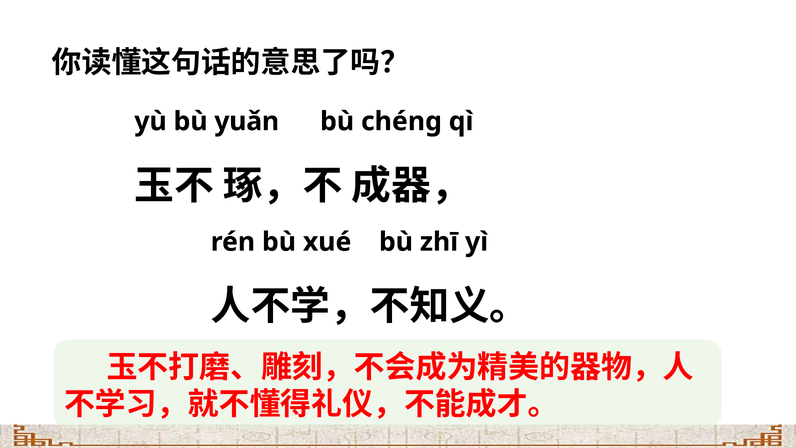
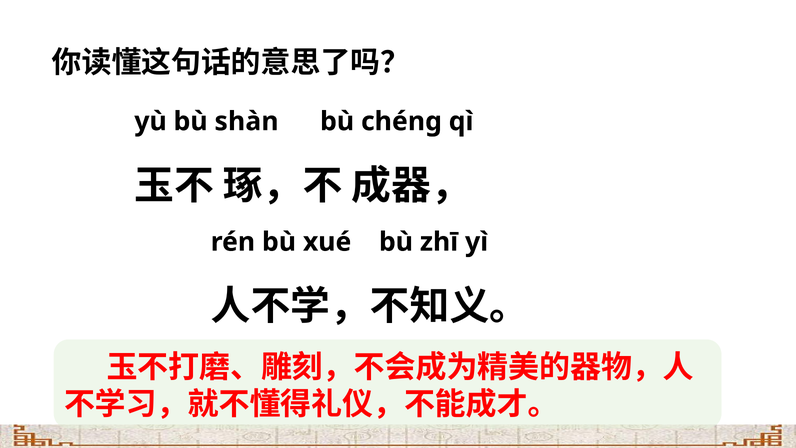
yuǎn: yuǎn -> shàn
